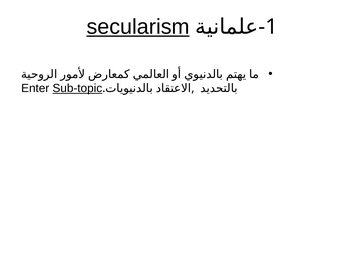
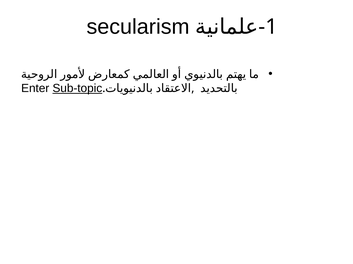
secularism underline: present -> none
